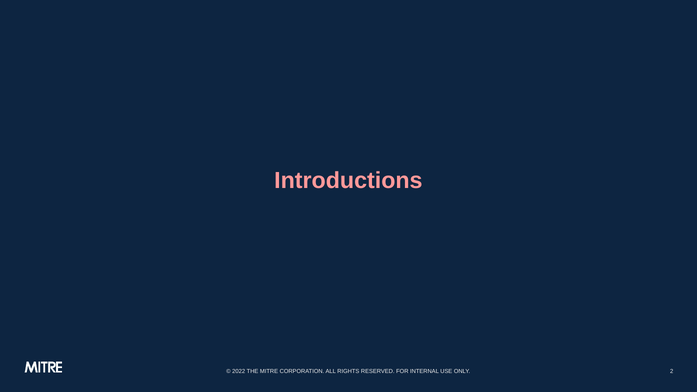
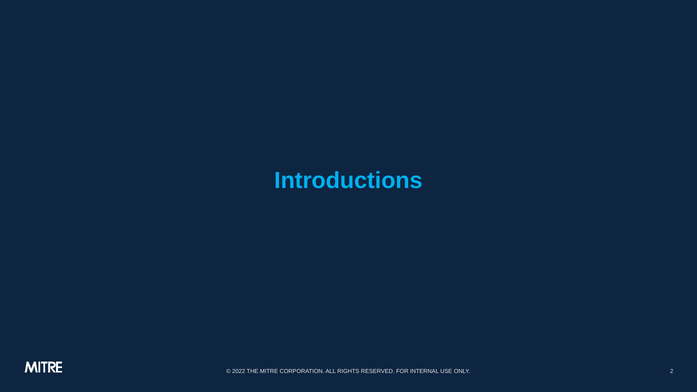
Introductions colour: pink -> light blue
